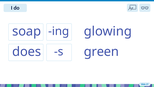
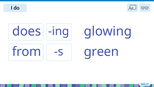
soap: soap -> does
does: does -> from
